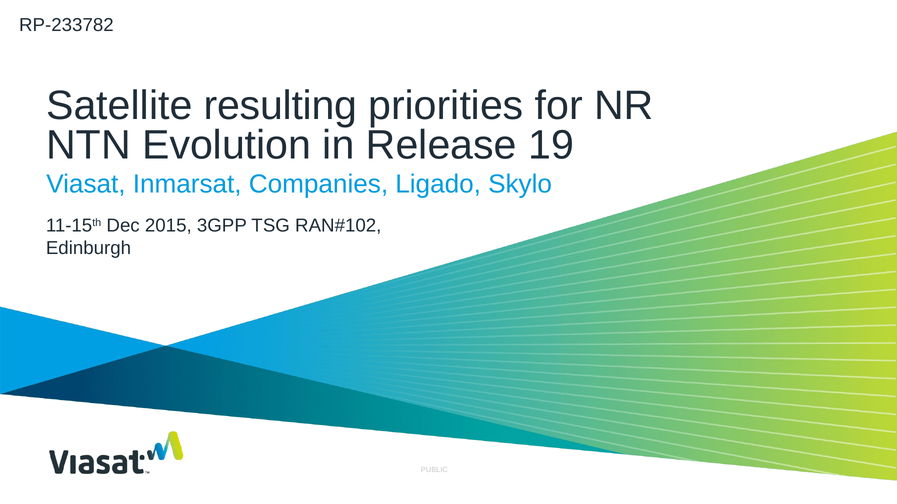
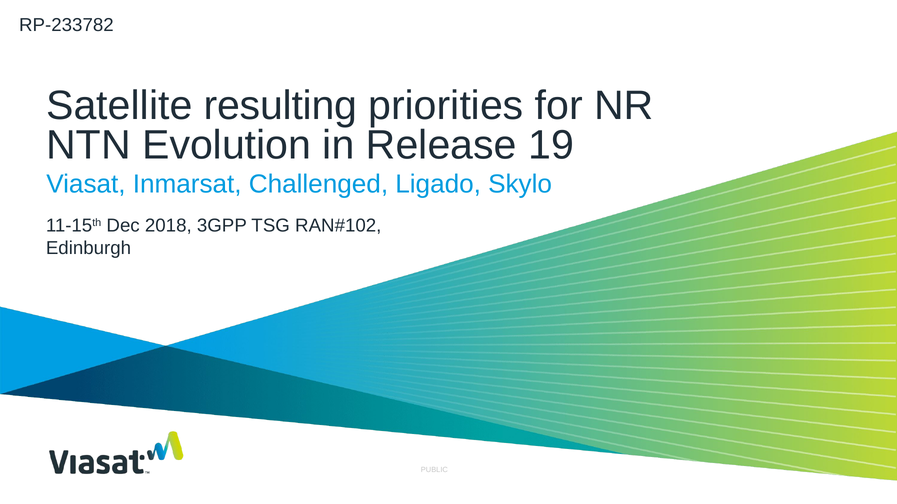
Companies: Companies -> Challenged
2015: 2015 -> 2018
